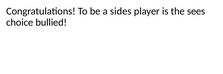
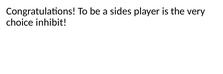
sees: sees -> very
bullied: bullied -> inhibit
